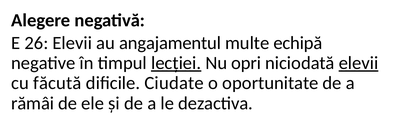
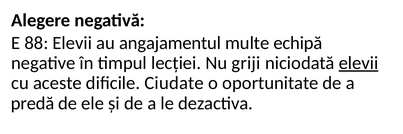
26: 26 -> 88
lecției underline: present -> none
opri: opri -> griji
făcută: făcută -> aceste
rămâi: rămâi -> predă
